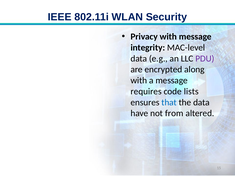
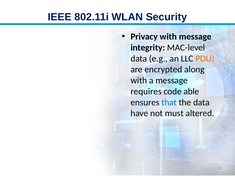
PDU colour: purple -> orange
lists: lists -> able
from: from -> must
